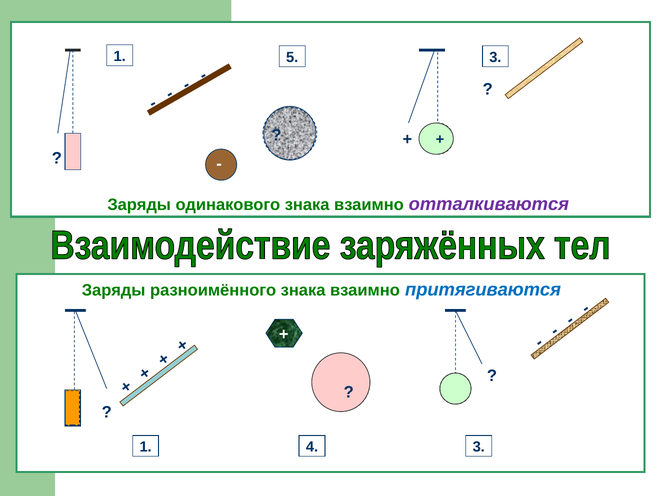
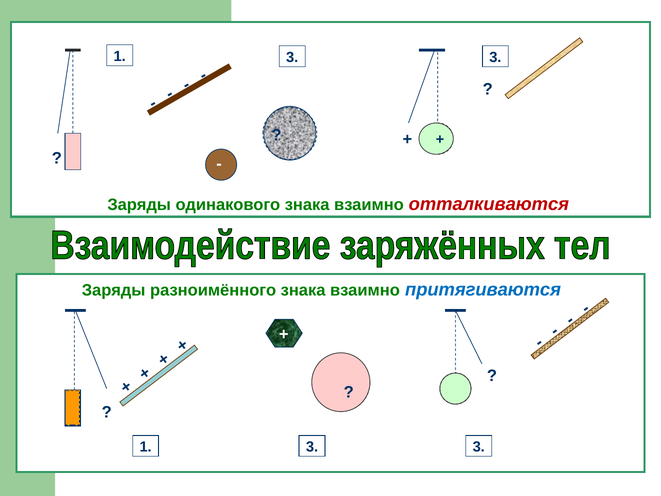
5 at (292, 57): 5 -> 3
отталкиваются colour: purple -> red
4 at (312, 447): 4 -> 3
